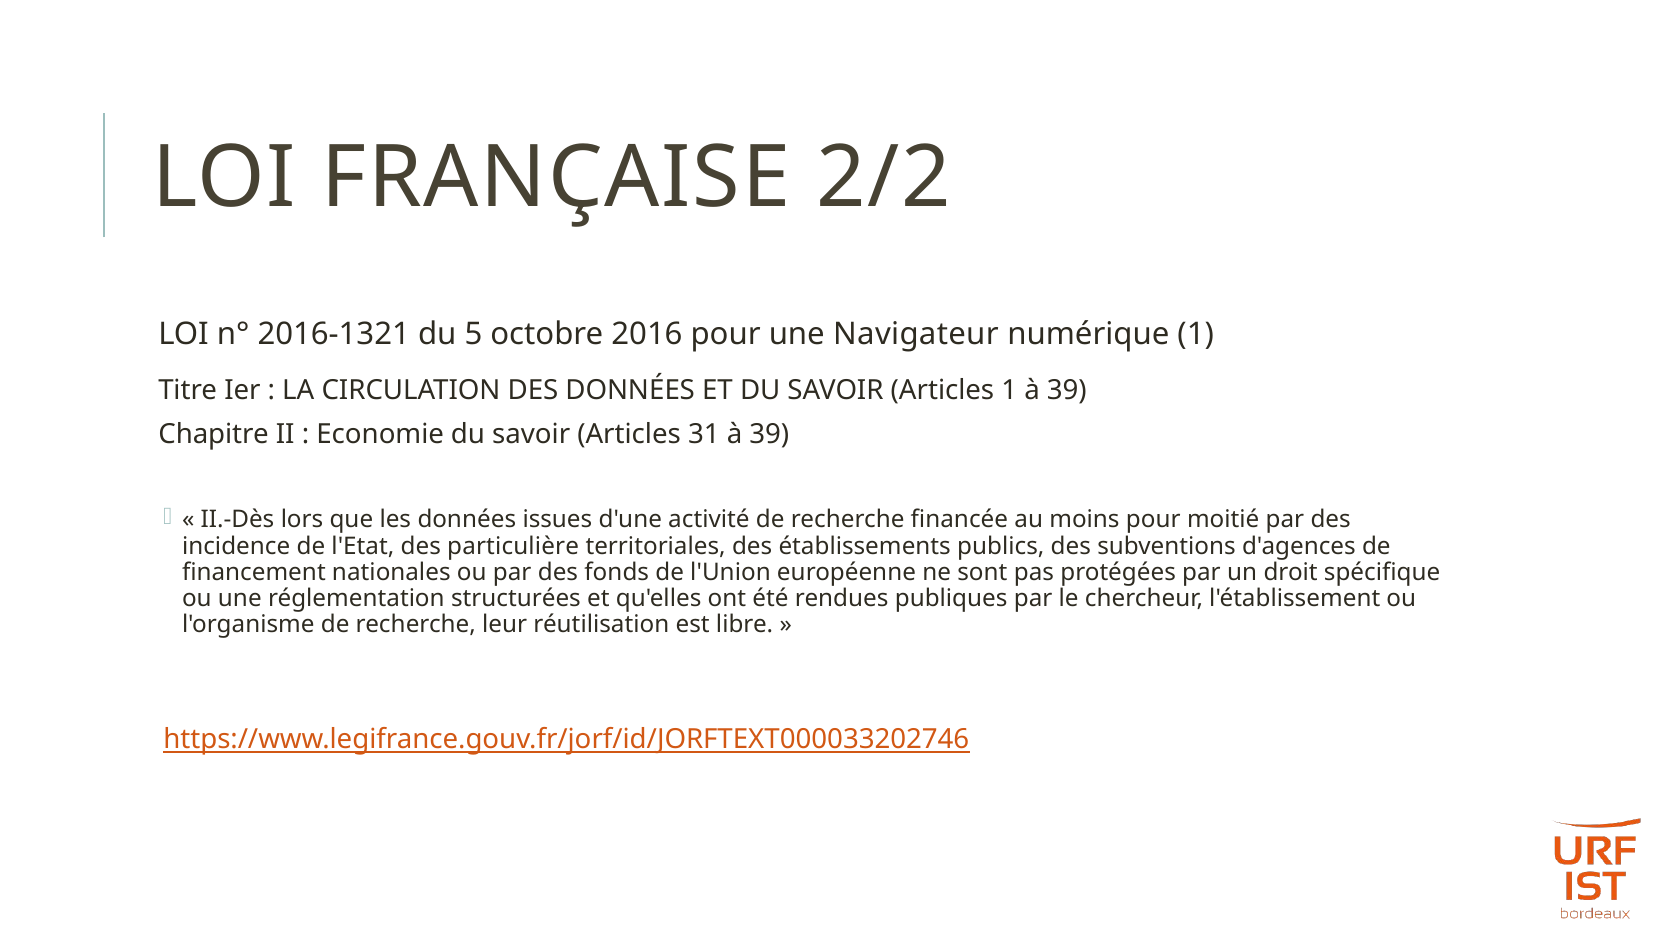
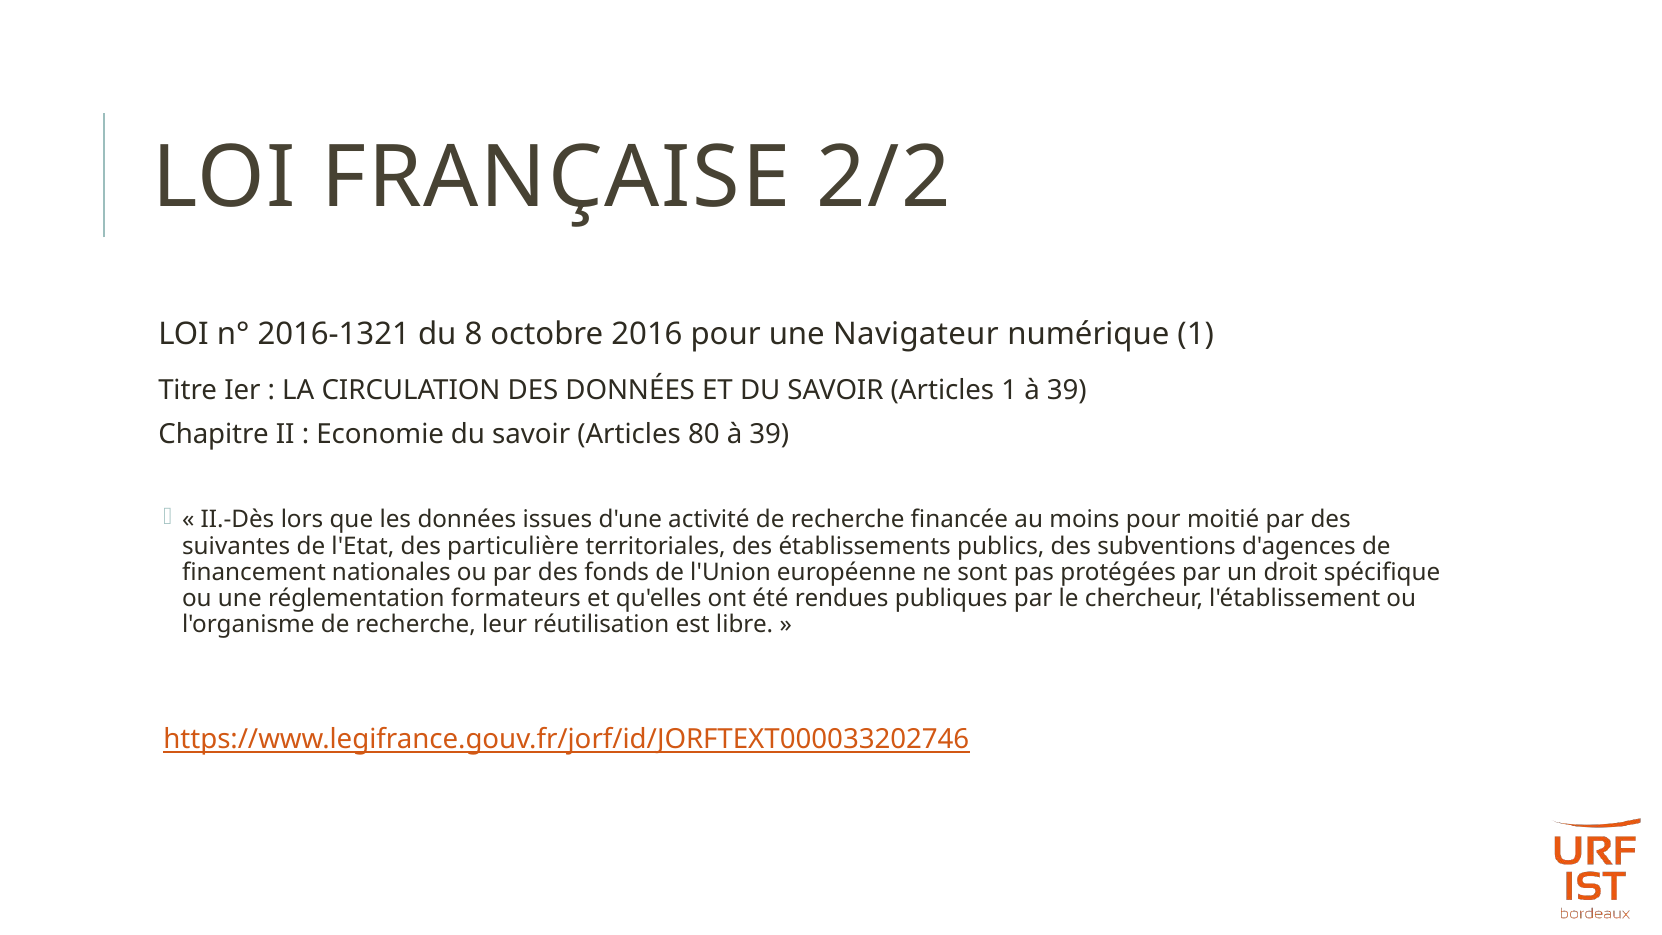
5: 5 -> 8
31: 31 -> 80
incidence: incidence -> suivantes
structurées: structurées -> formateurs
